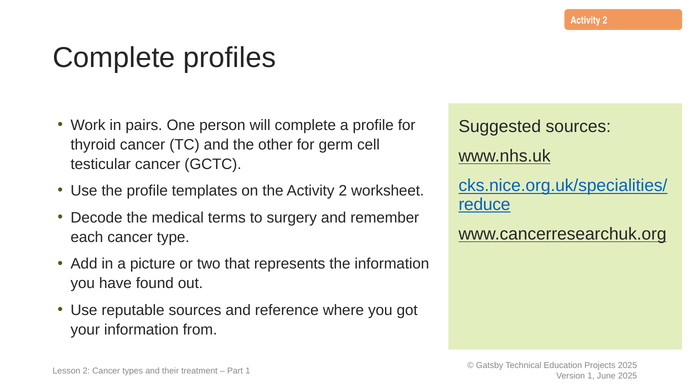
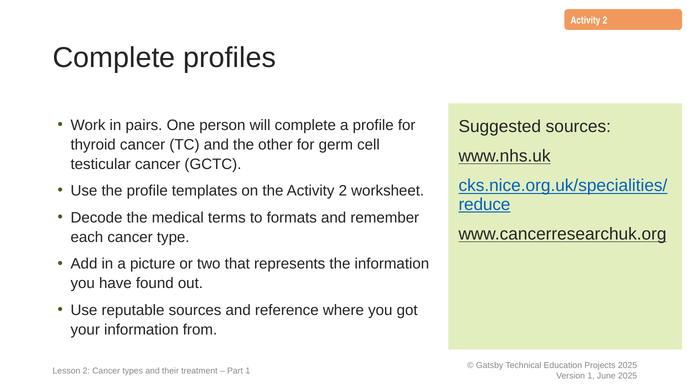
surgery: surgery -> formats
